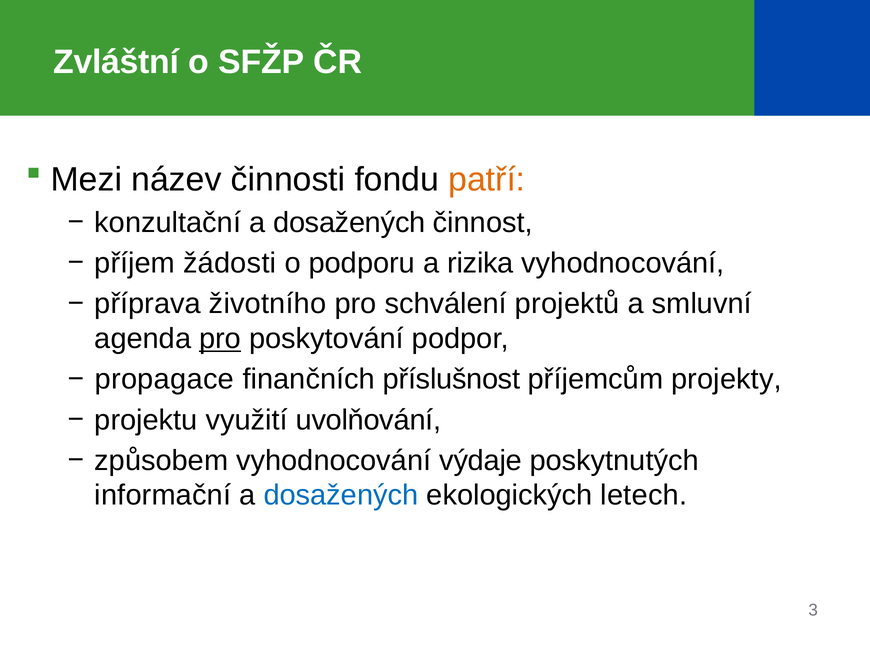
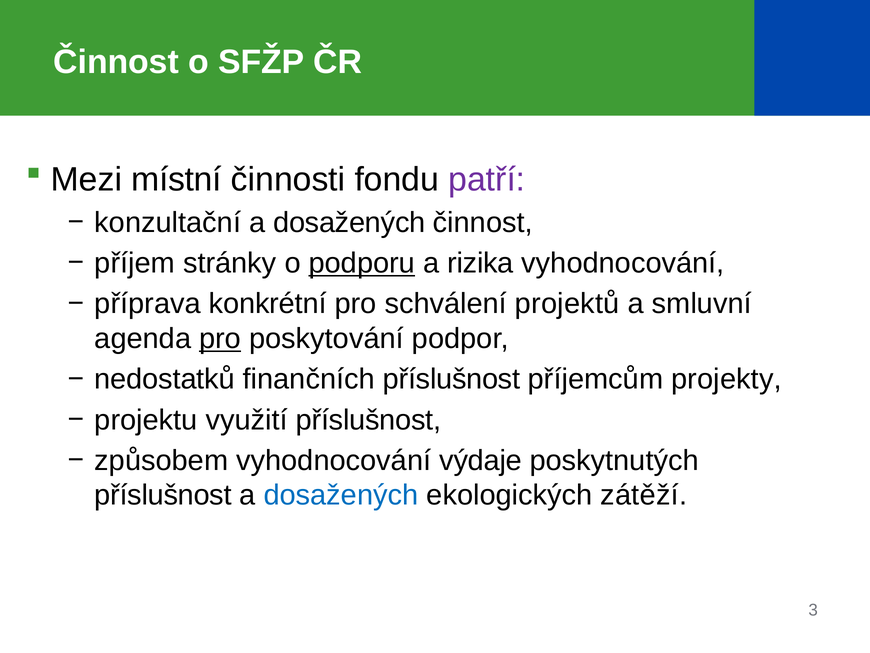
Zvláštní at (116, 62): Zvláštní -> Činnost
název: název -> místní
patří colour: orange -> purple
žádosti: žádosti -> stránky
podporu underline: none -> present
životního: životního -> konkrétní
propagace: propagace -> nedostatků
využití uvolňování: uvolňování -> příslušnost
informační at (163, 495): informační -> příslušnost
letech: letech -> zátěží
